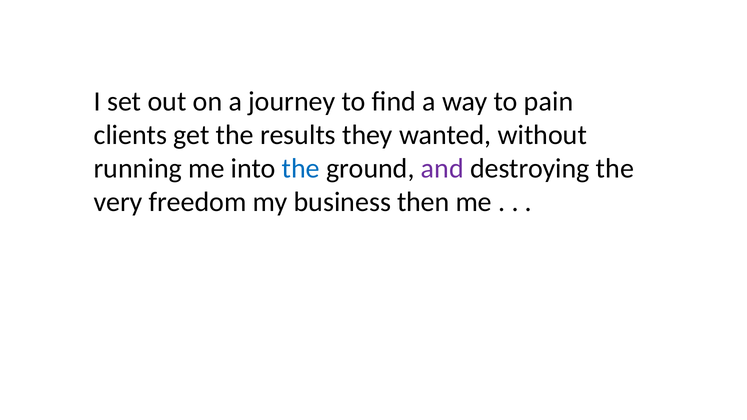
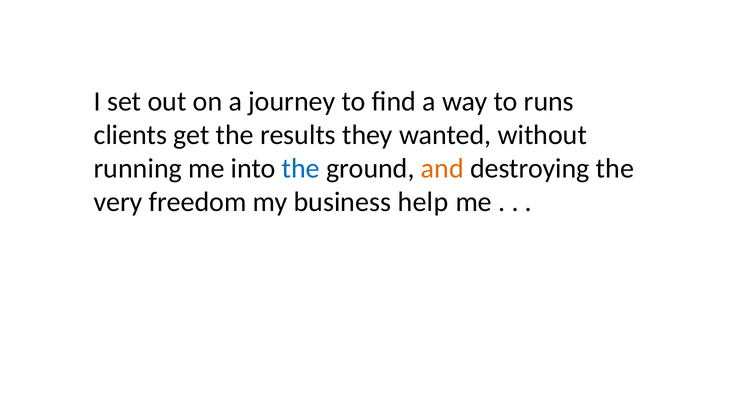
pain: pain -> runs
and colour: purple -> orange
then: then -> help
